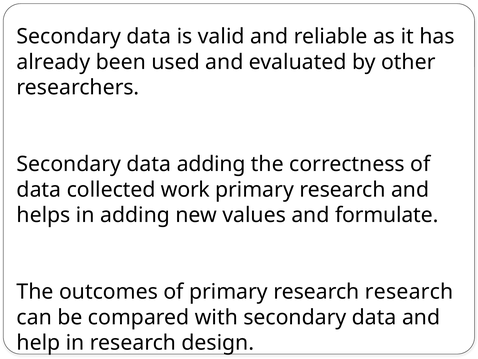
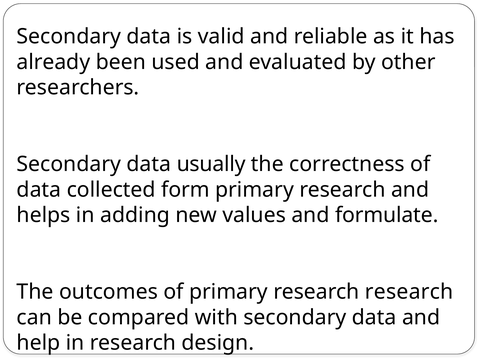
data adding: adding -> usually
work: work -> form
